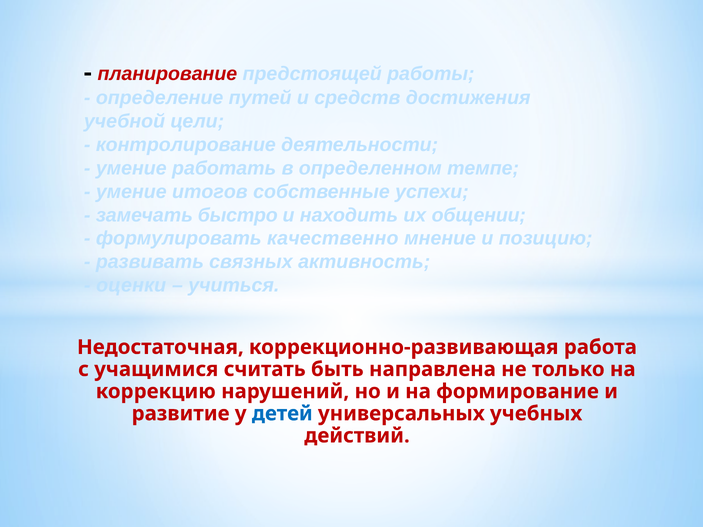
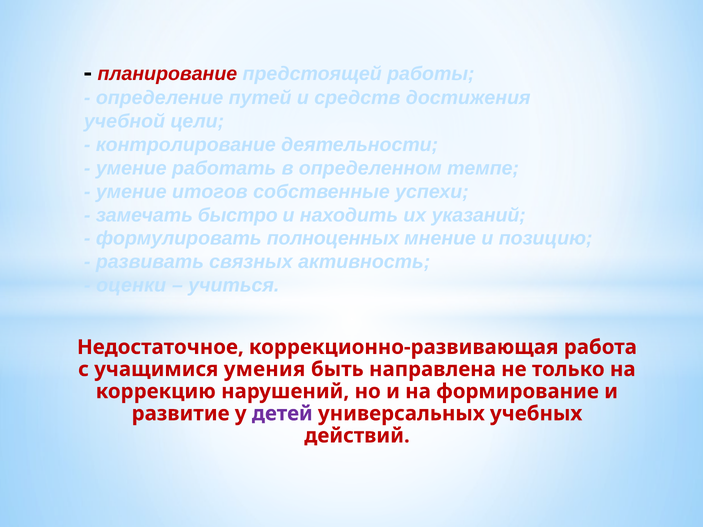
общении: общении -> указаний
качественно: качественно -> полноценных
Недостаточная: Недостаточная -> Недостаточное
считать: считать -> умения
детей colour: blue -> purple
